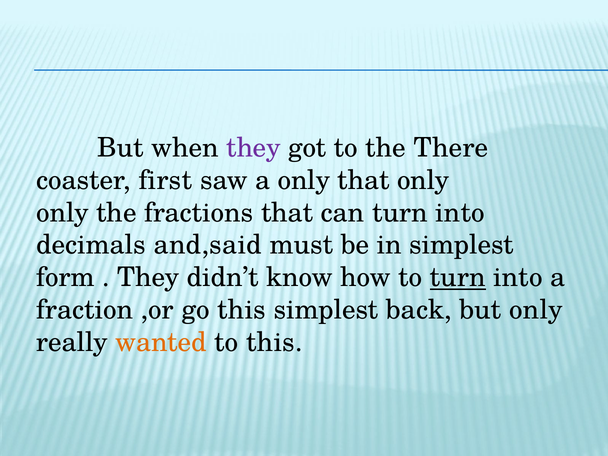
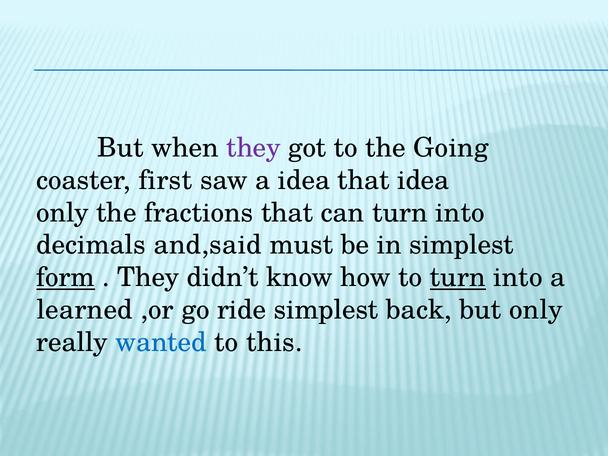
There: There -> Going
a only: only -> idea
that only: only -> idea
form underline: none -> present
fraction: fraction -> learned
go this: this -> ride
wanted colour: orange -> blue
